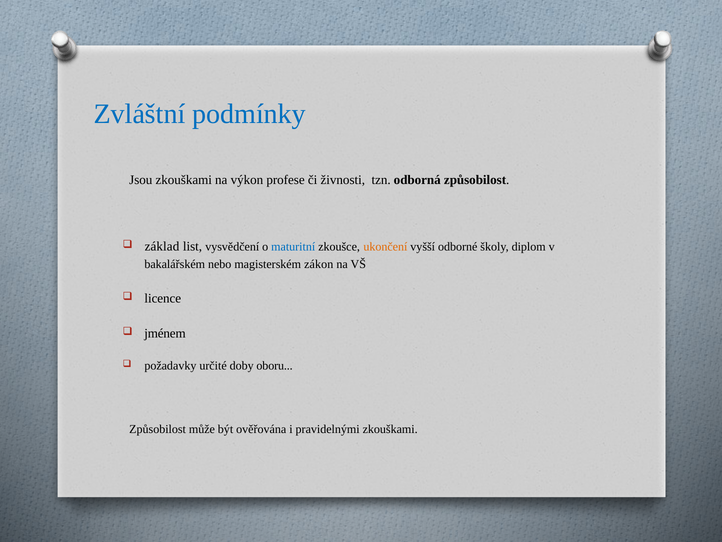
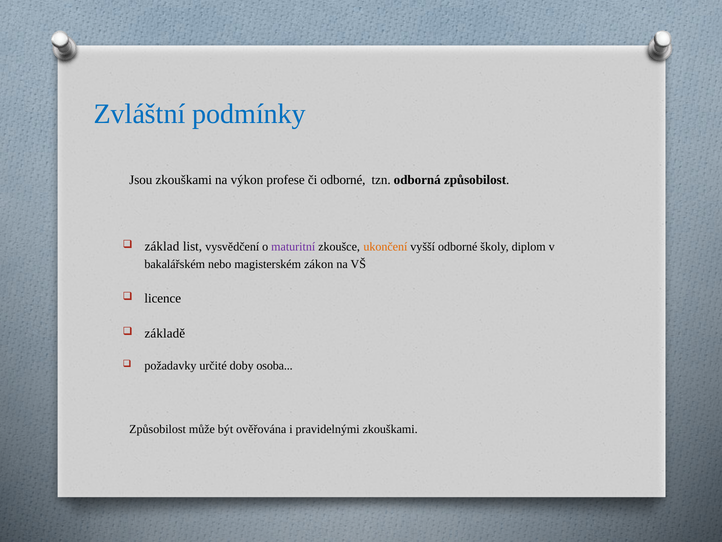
či živnosti: živnosti -> odborné
maturitní colour: blue -> purple
jménem: jménem -> základě
oboru: oboru -> osoba
